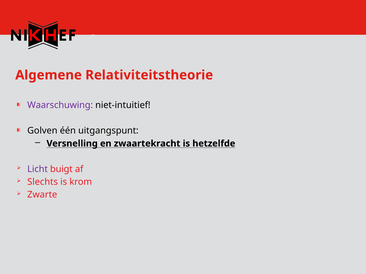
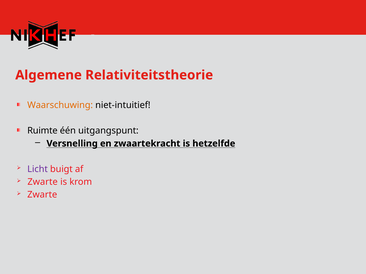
Waarschuwing colour: purple -> orange
Golven: Golven -> Ruimte
Slechts at (43, 182): Slechts -> Zwarte
